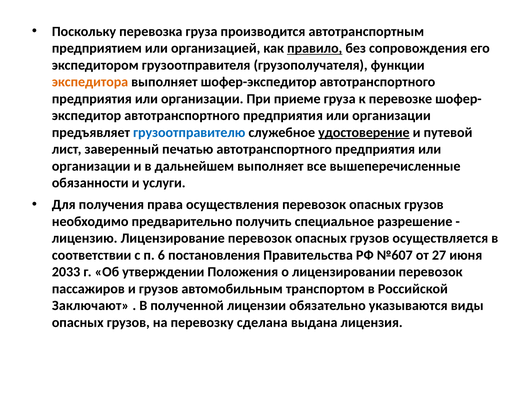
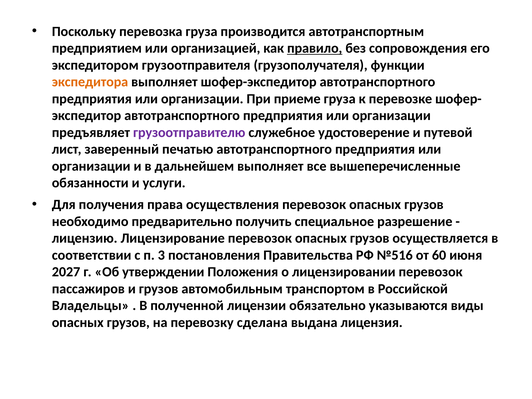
грузоотправителю colour: blue -> purple
удостоверение underline: present -> none
6: 6 -> 3
№607: №607 -> №516
27: 27 -> 60
2033: 2033 -> 2027
Заключают: Заключают -> Владельцы
